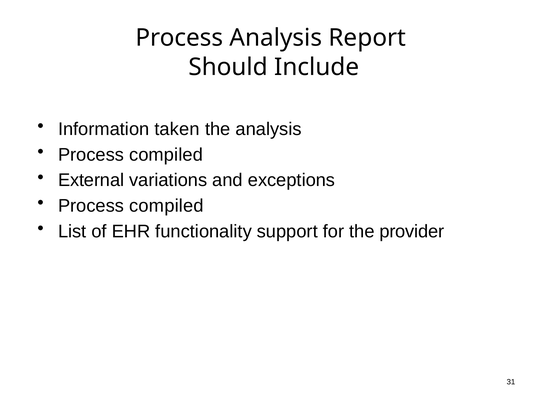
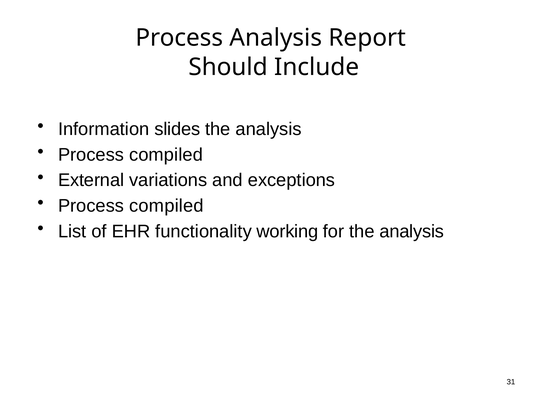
taken: taken -> slides
support: support -> working
for the provider: provider -> analysis
